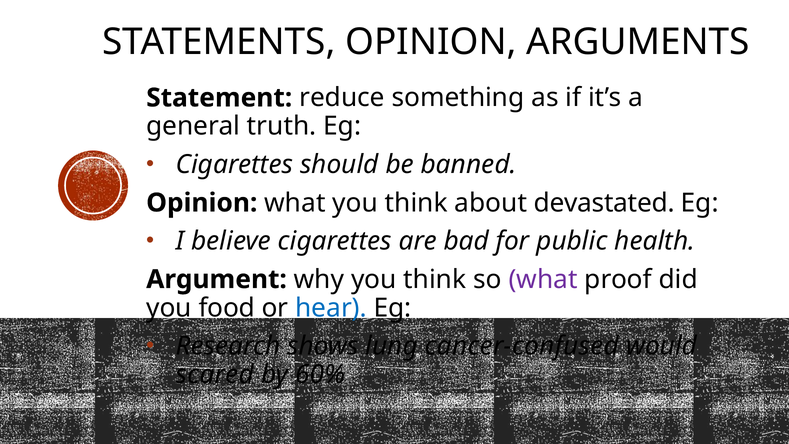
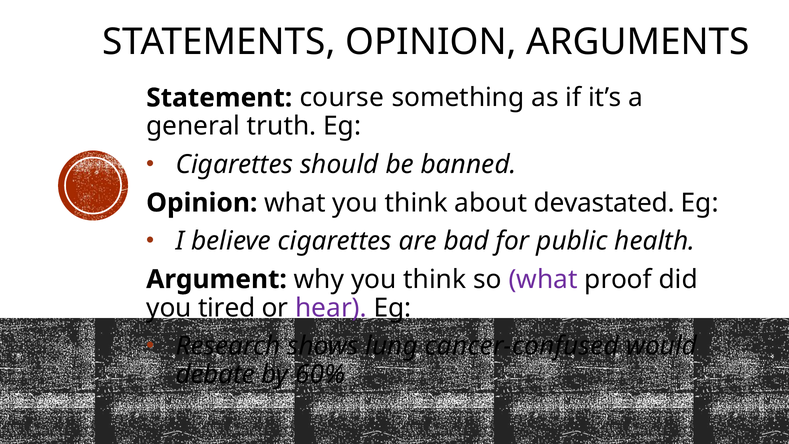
reduce: reduce -> course
food: food -> tired
hear colour: blue -> purple
scared: scared -> debate
